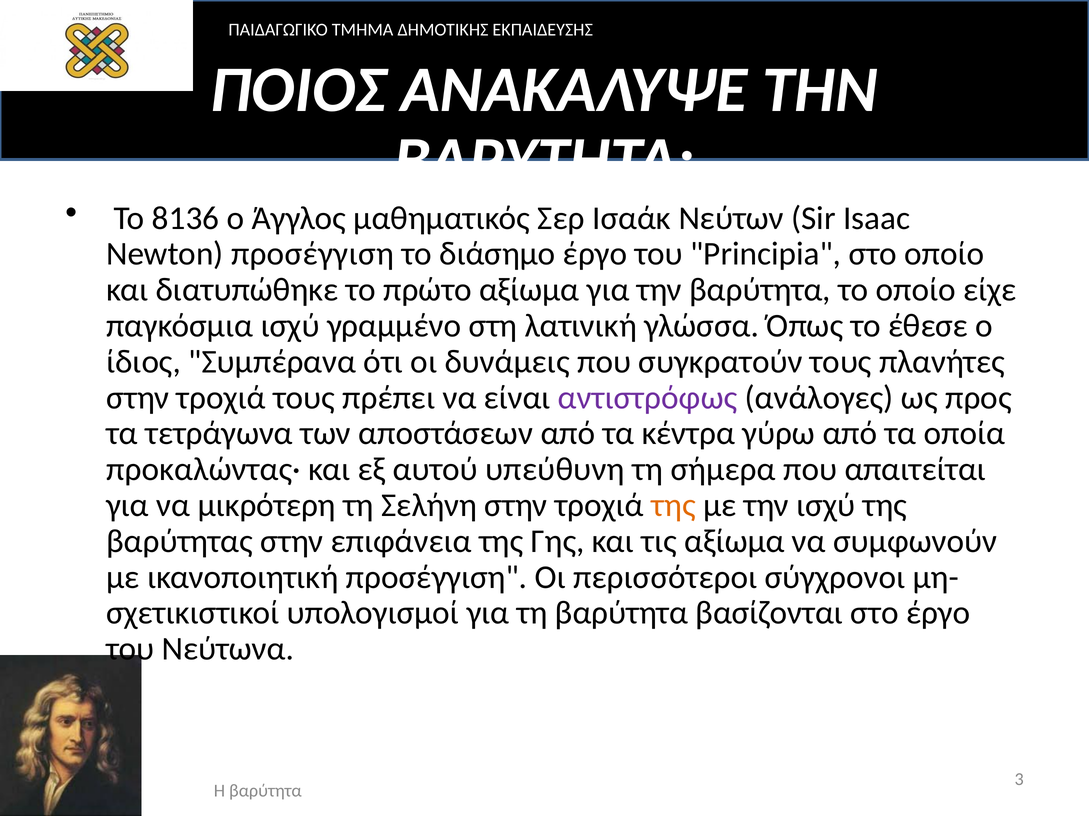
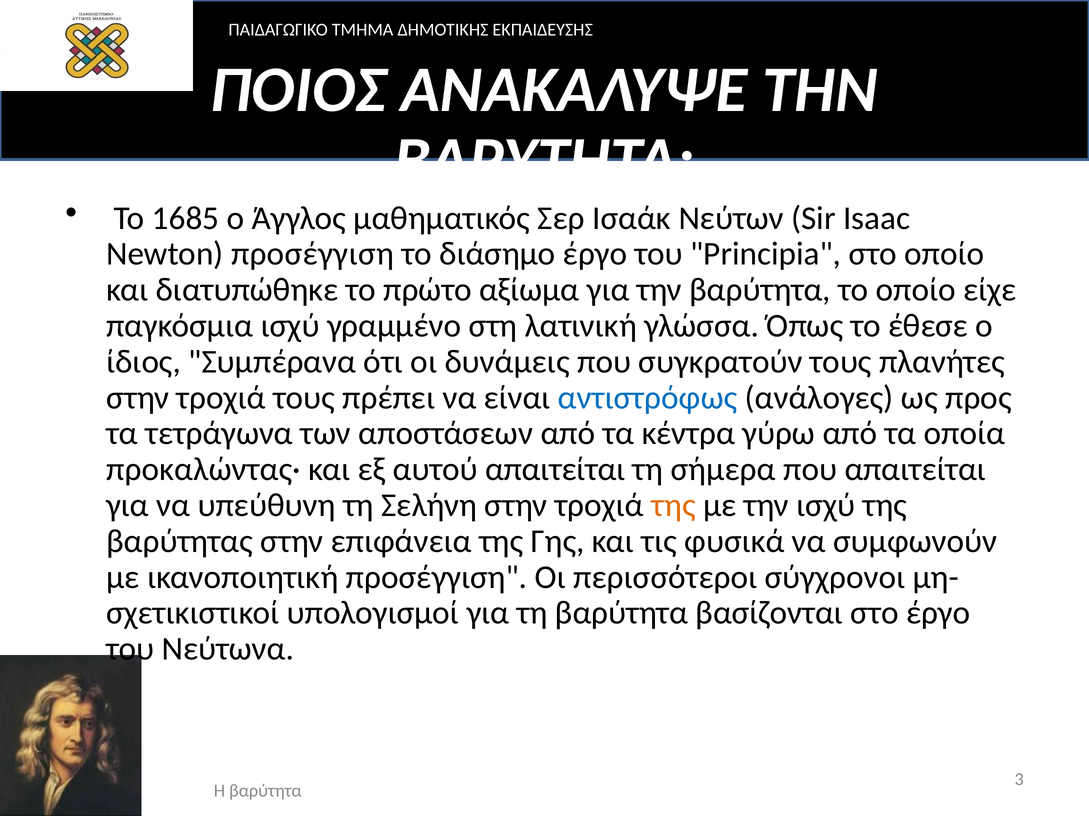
8136: 8136 -> 1685
αντιστρόφως colour: purple -> blue
αυτού υπεύθυνη: υπεύθυνη -> απαιτείται
μικρότερη: μικρότερη -> υπεύθυνη
τις αξίωμα: αξίωμα -> φυσικά
